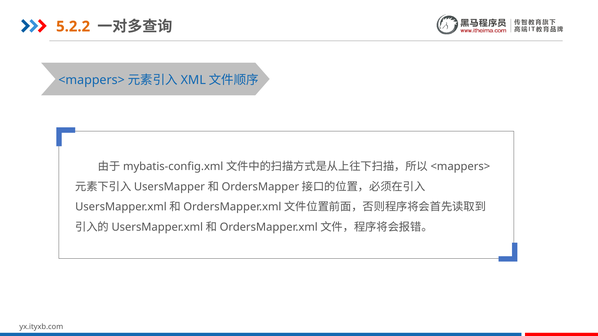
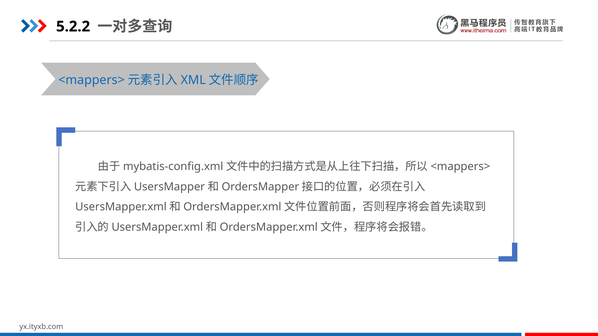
5.2.2 colour: orange -> black
